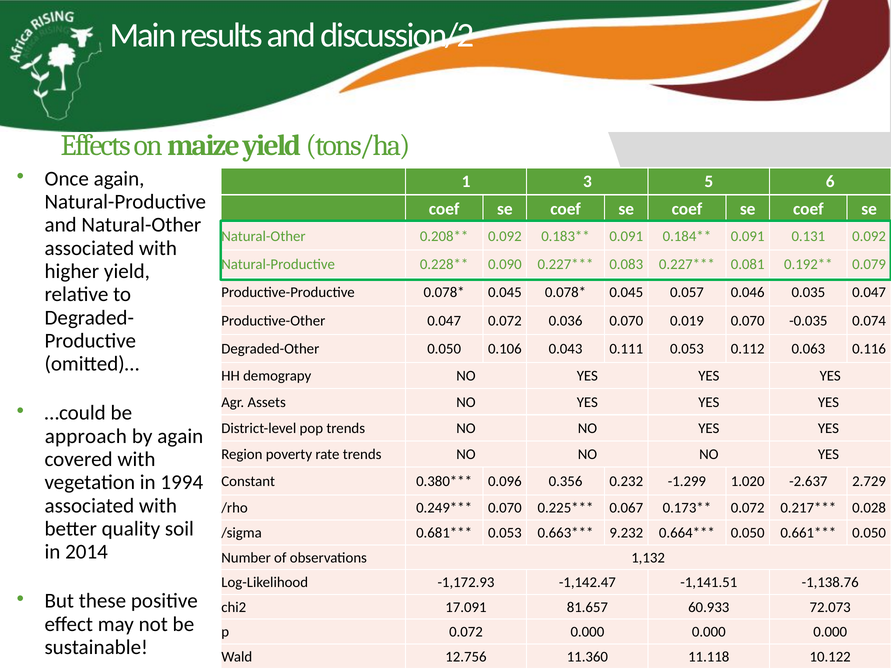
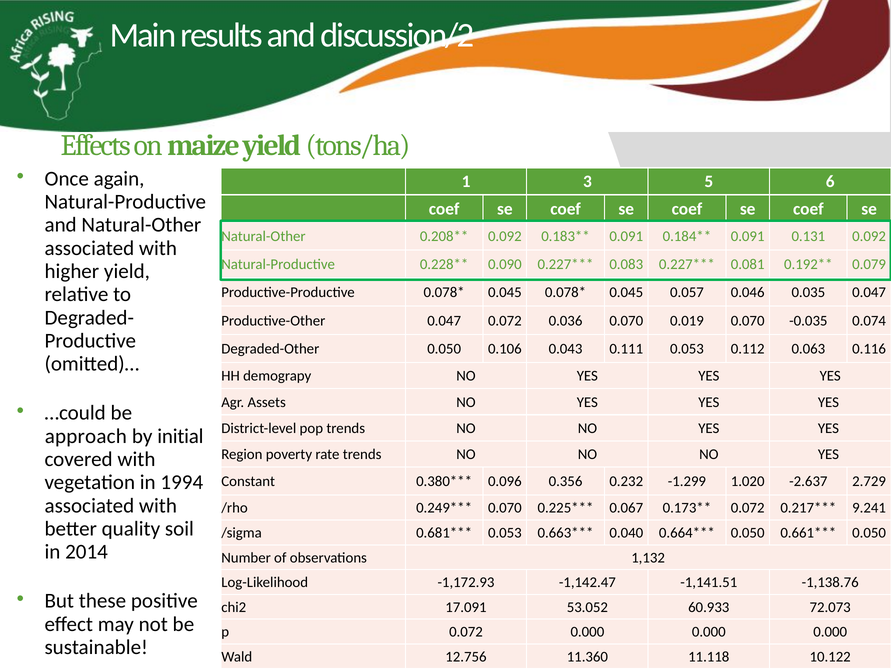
by again: again -> initial
0.028: 0.028 -> 9.241
9.232: 9.232 -> 0.040
81.657: 81.657 -> 53.052
